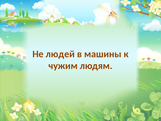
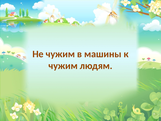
Не людей: людей -> чужим
